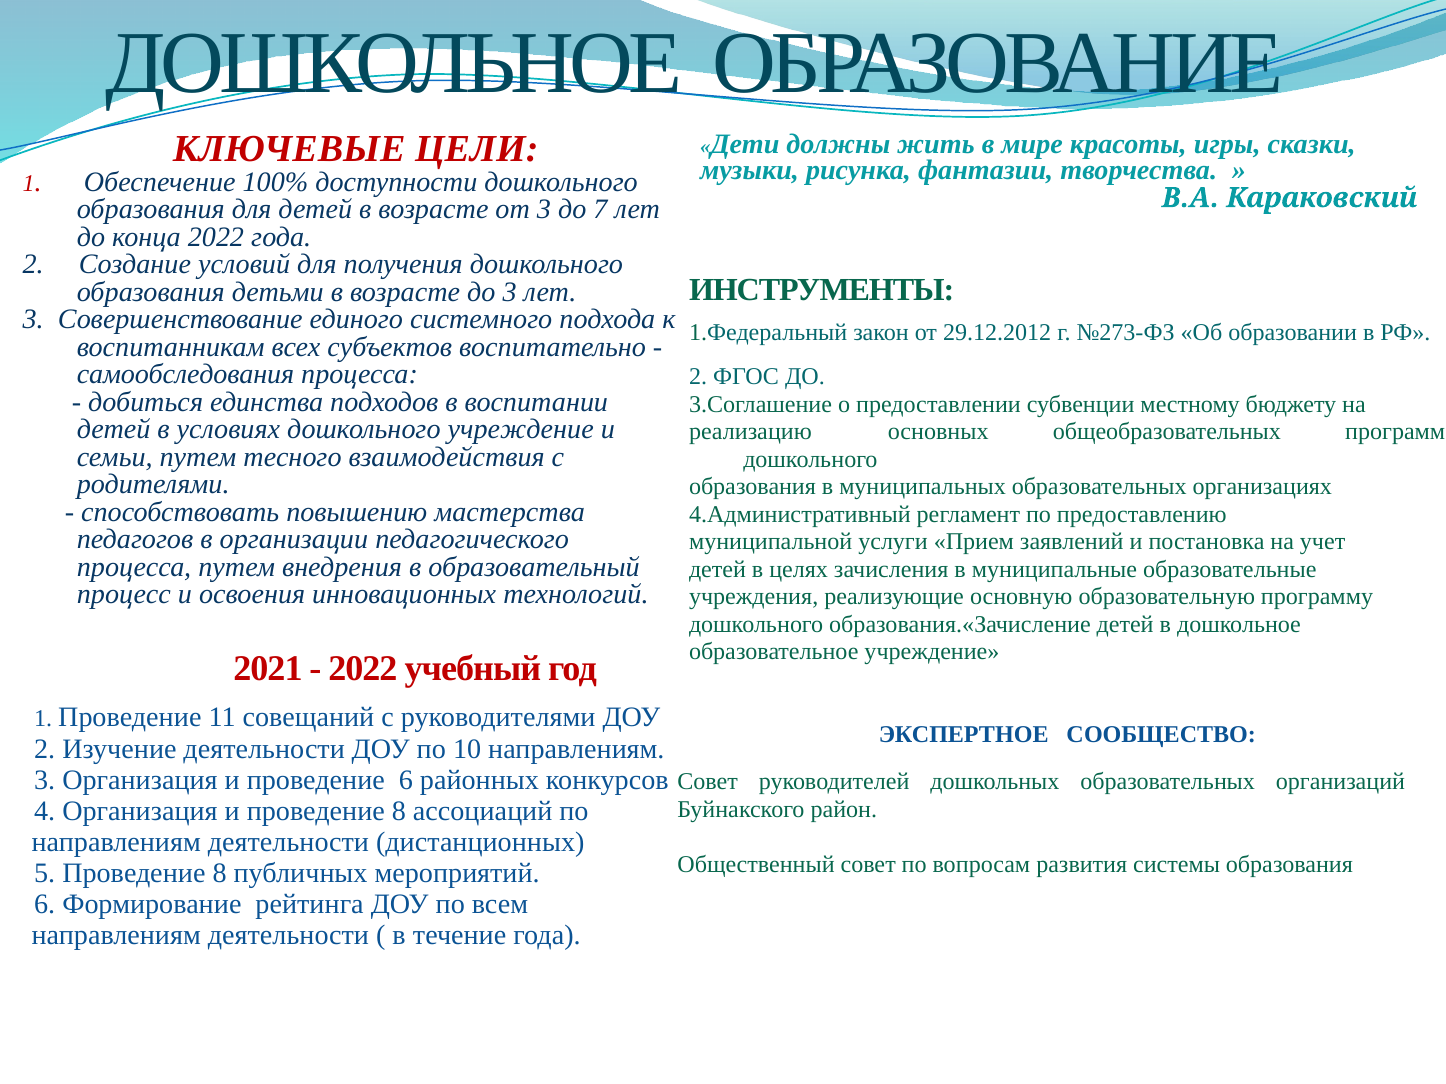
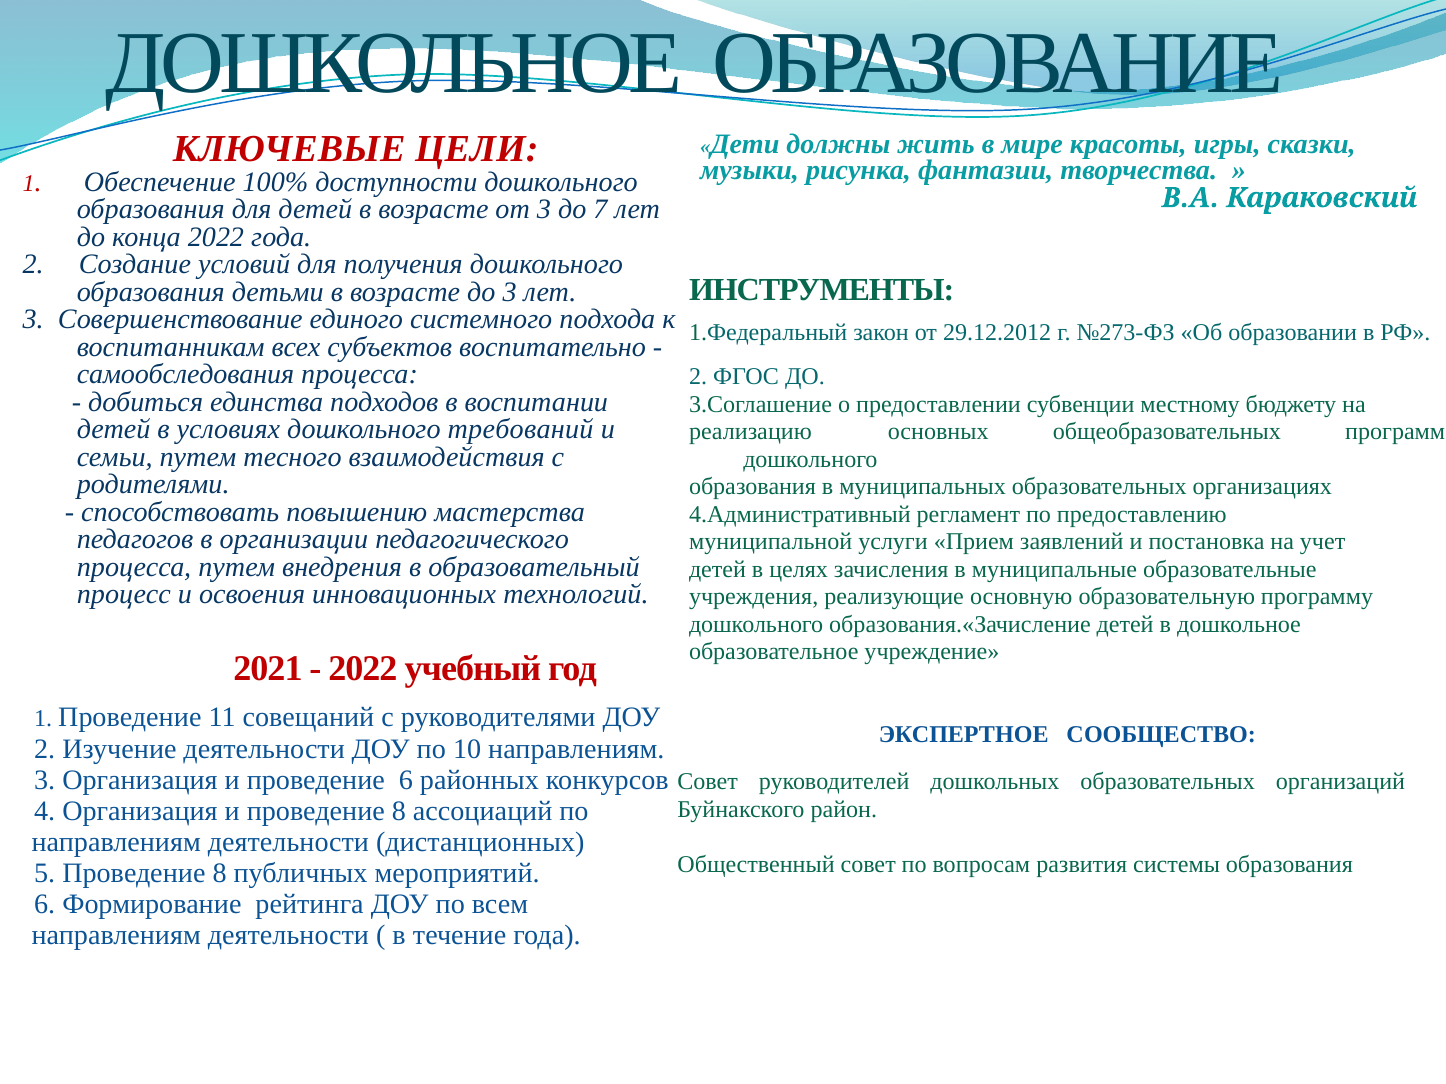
дошкольного учреждение: учреждение -> требований
